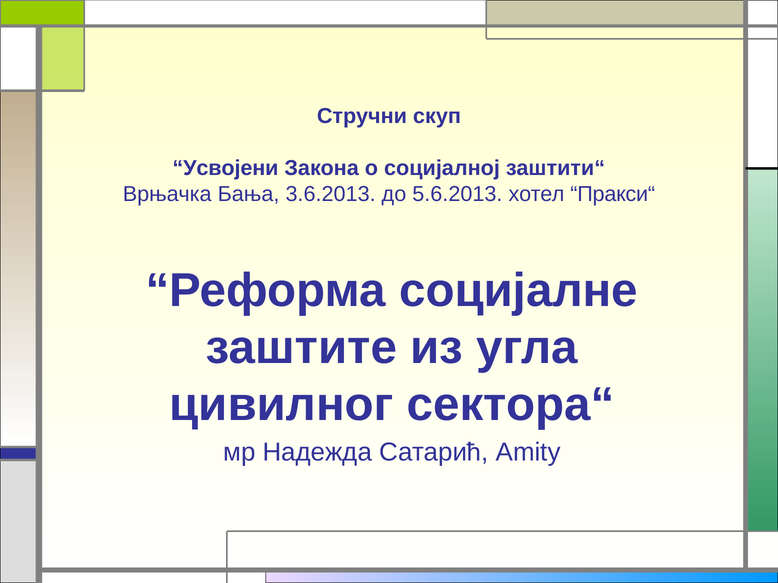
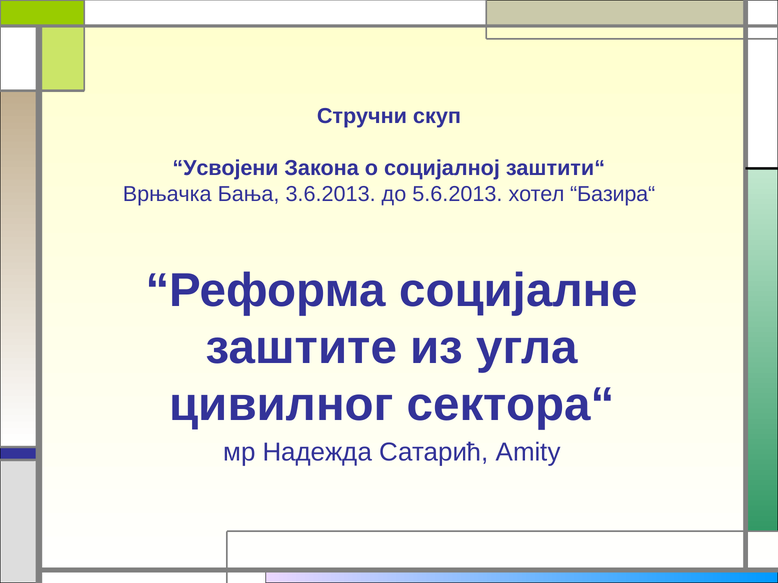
Пракси“: Пракси“ -> Базира“
